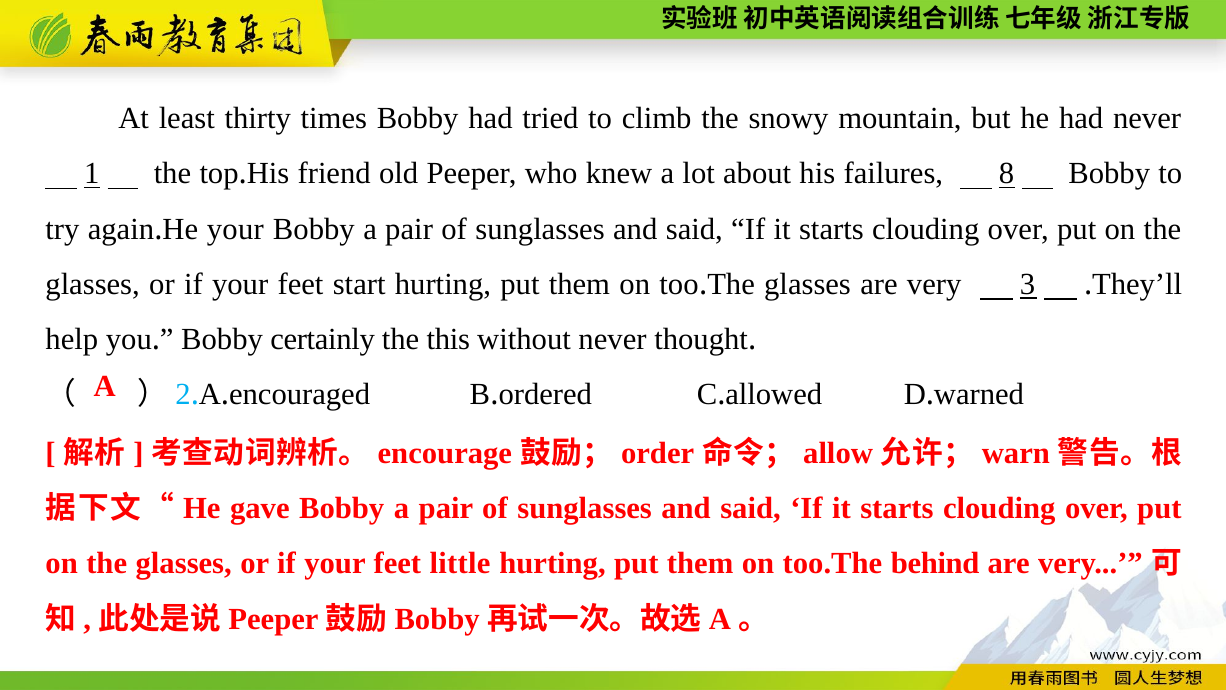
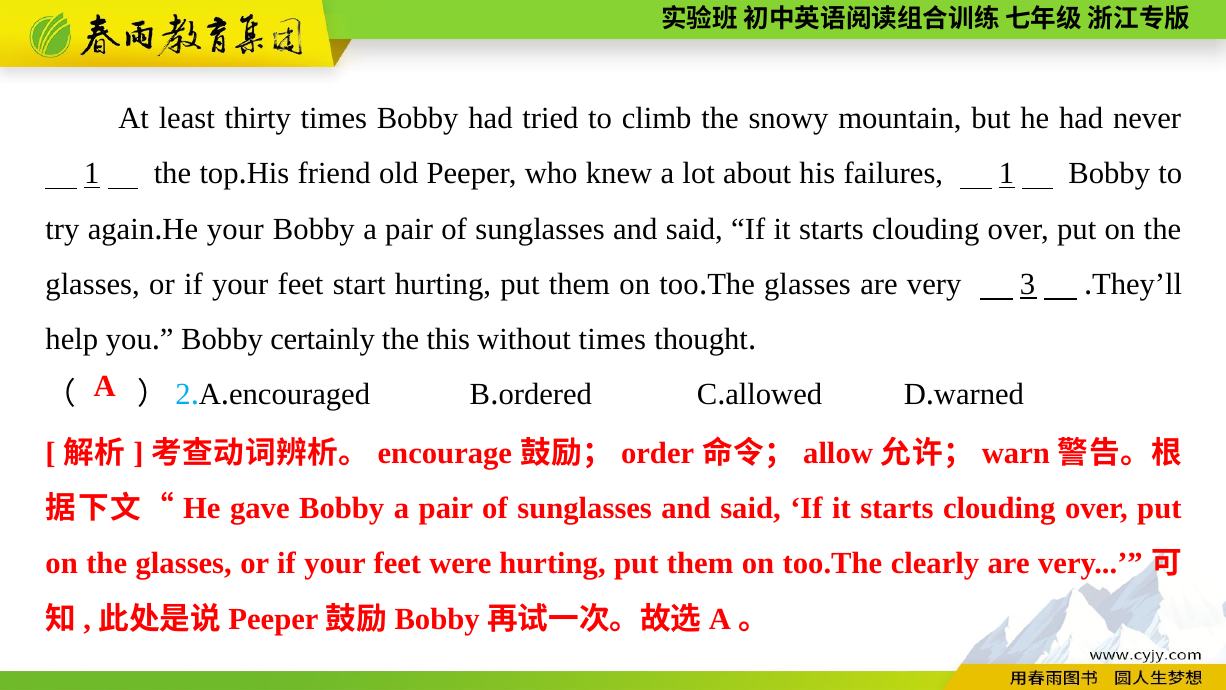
failures 8: 8 -> 1
without never: never -> times
little: little -> were
behind: behind -> clearly
